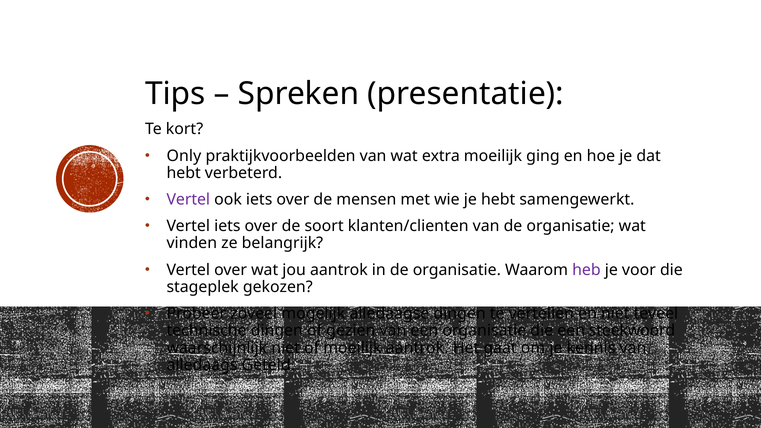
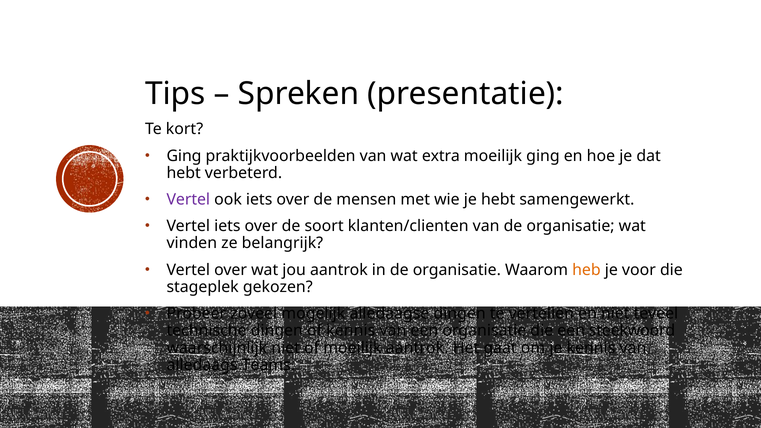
Only at (184, 156): Only -> Ging
heb colour: purple -> orange
of gezien: gezien -> kennis
Geteld: Geteld -> Teams
